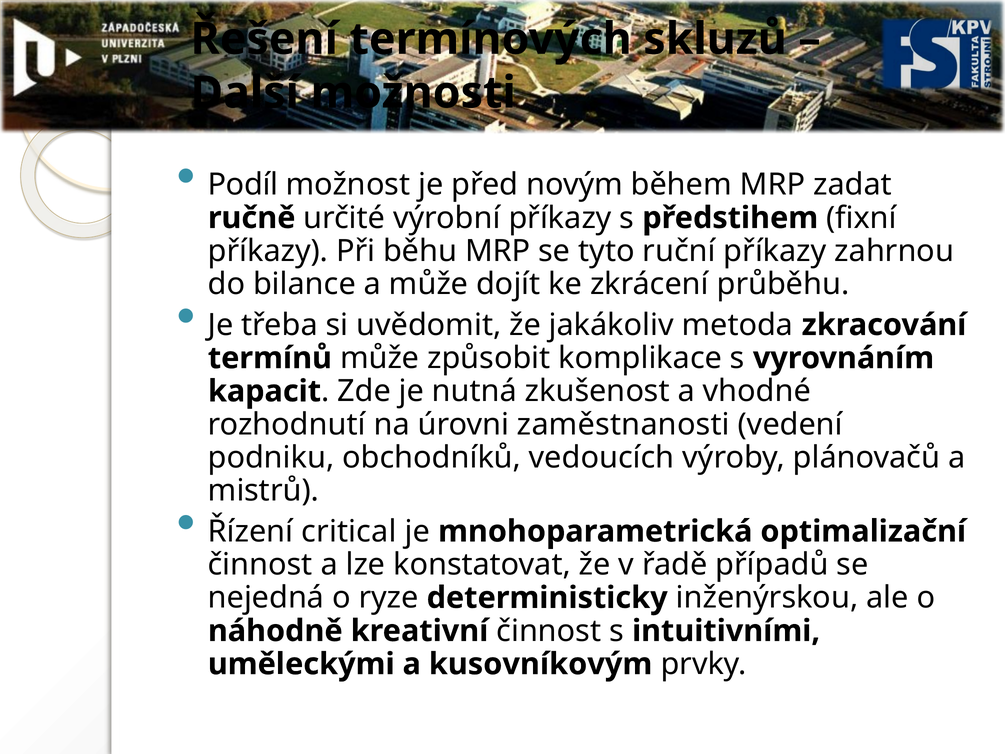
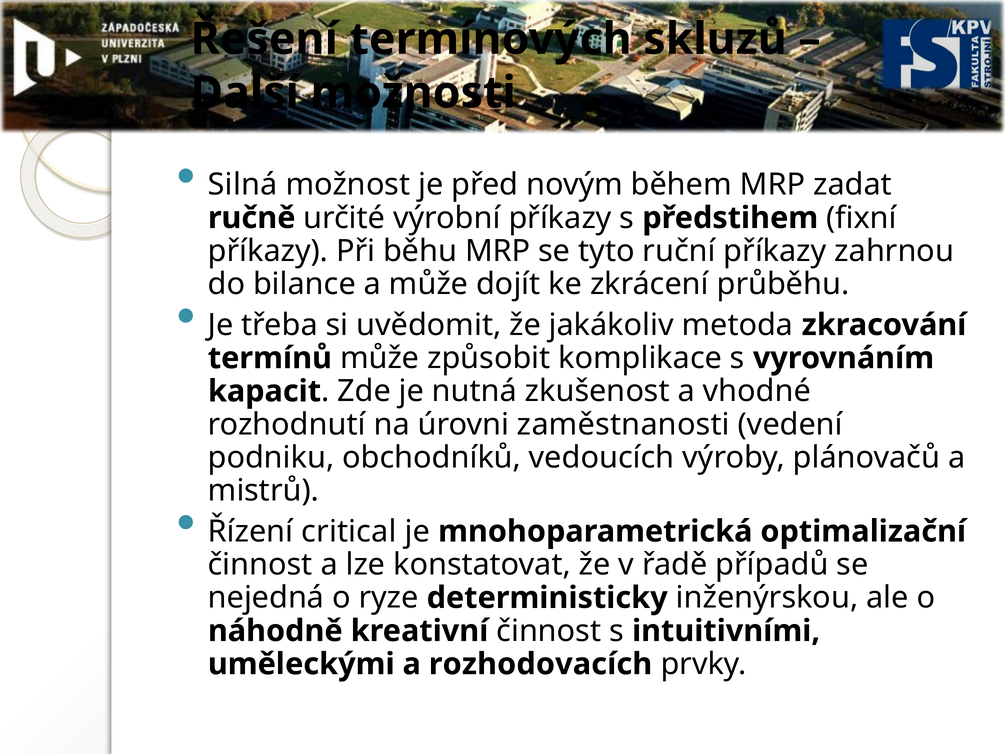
Podíl: Podíl -> Silná
kusovníkovým: kusovníkovým -> rozhodovacích
